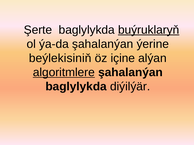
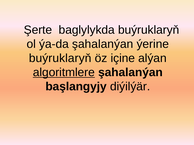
buýruklaryň at (149, 30) underline: present -> none
beýlekisiniň at (60, 58): beýlekisiniň -> buýruklaryň
baglylykda at (76, 87): baglylykda -> başlangyjy
